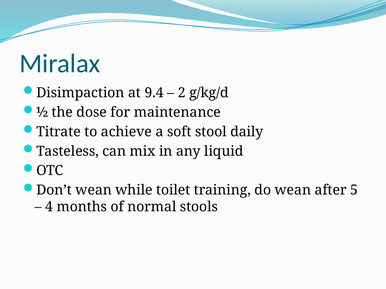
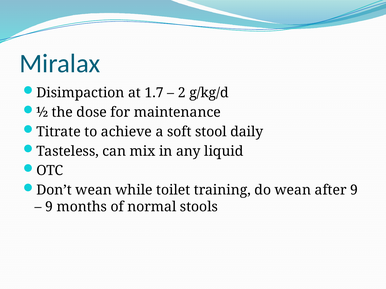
9.4: 9.4 -> 1.7
after 5: 5 -> 9
4 at (49, 207): 4 -> 9
